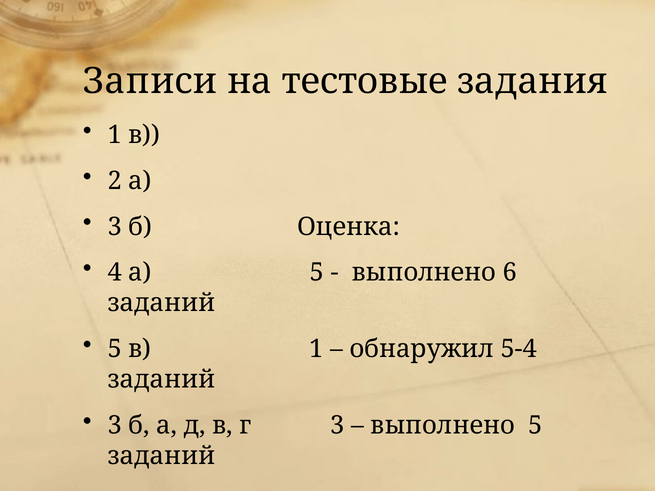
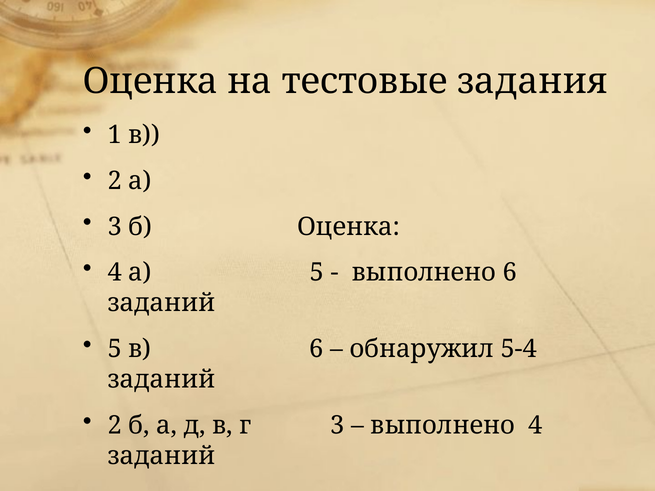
Записи at (150, 81): Записи -> Оценка
в 1: 1 -> 6
3 at (115, 426): 3 -> 2
выполнено 5: 5 -> 4
